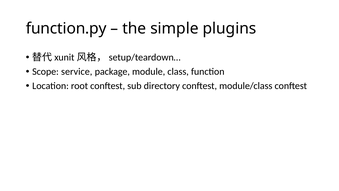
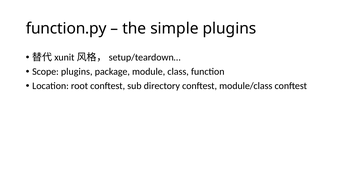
Scope service: service -> plugins
